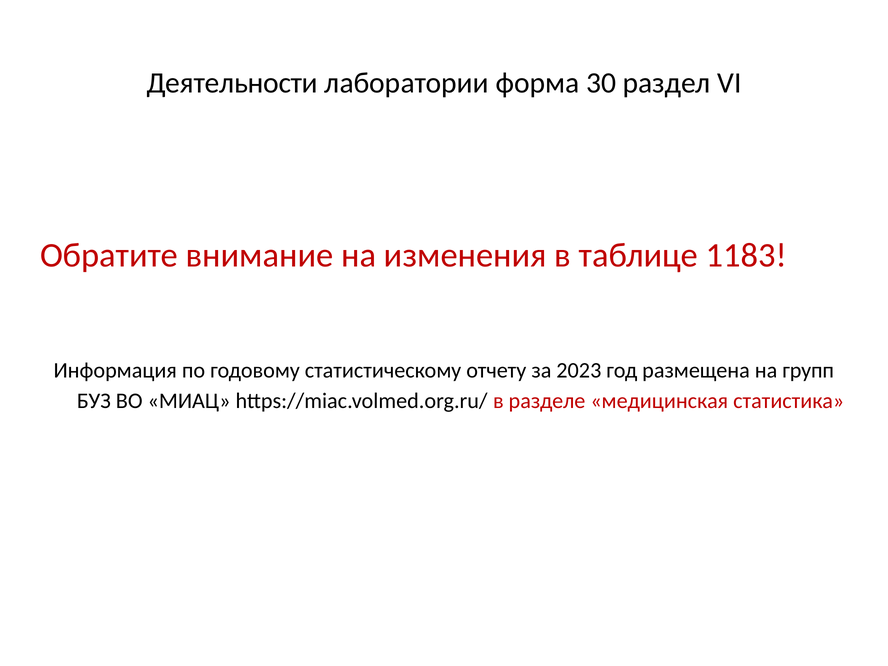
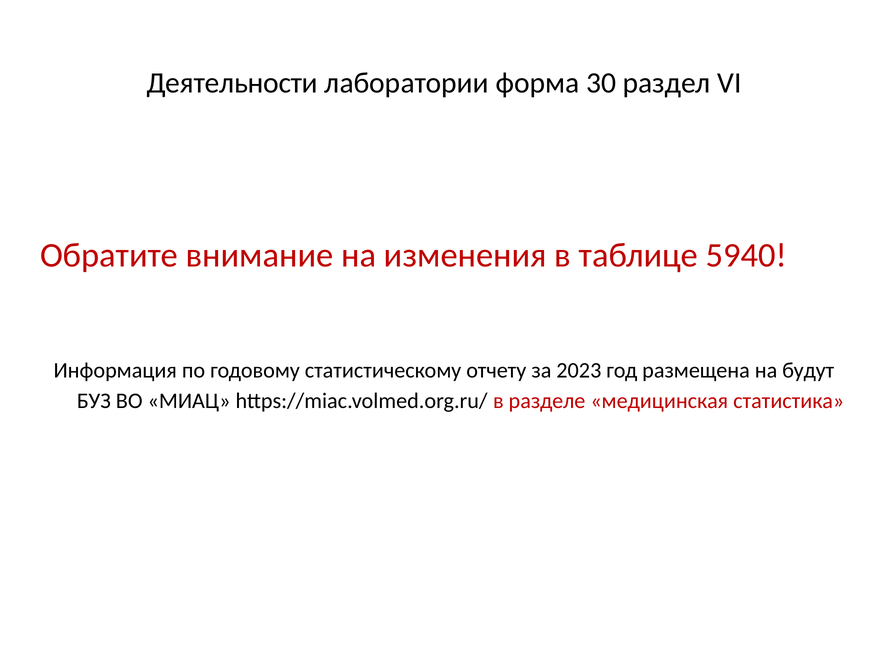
1183: 1183 -> 5940
групп: групп -> будут
